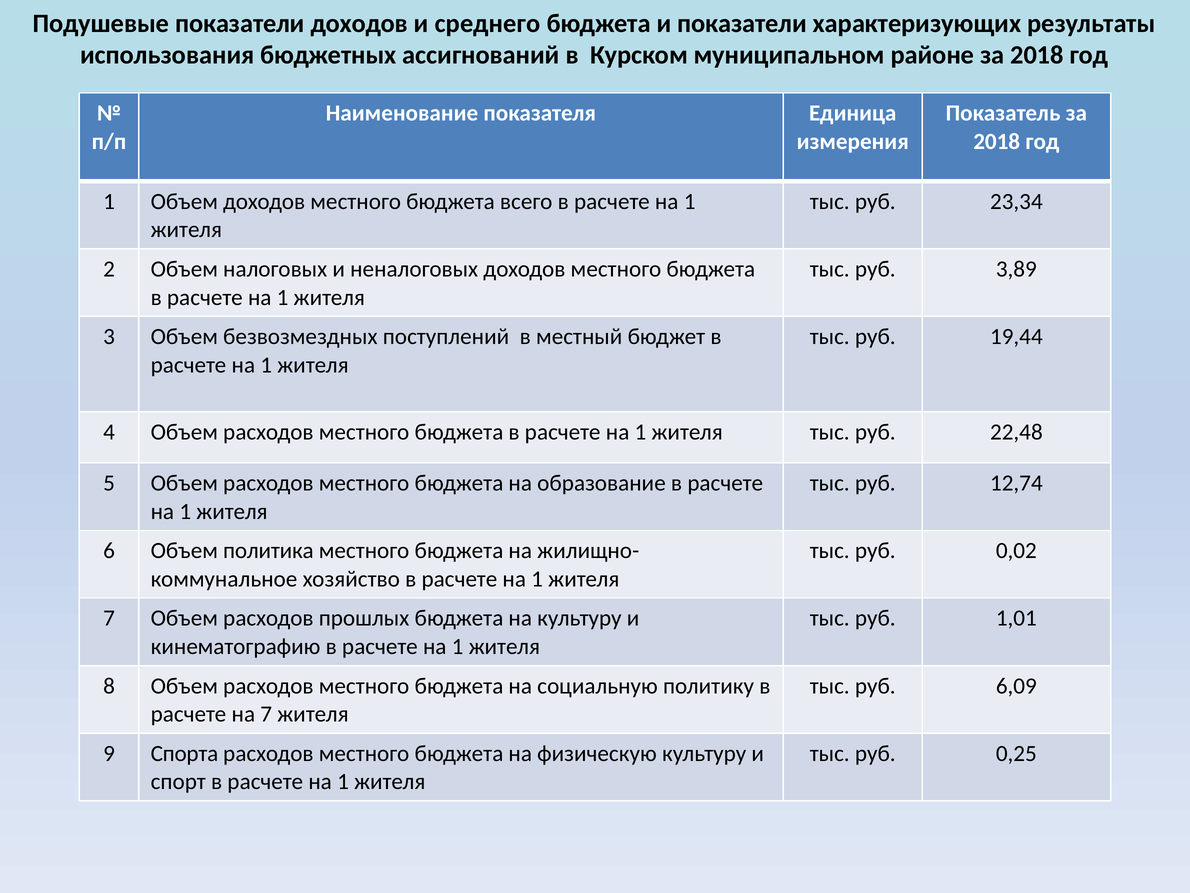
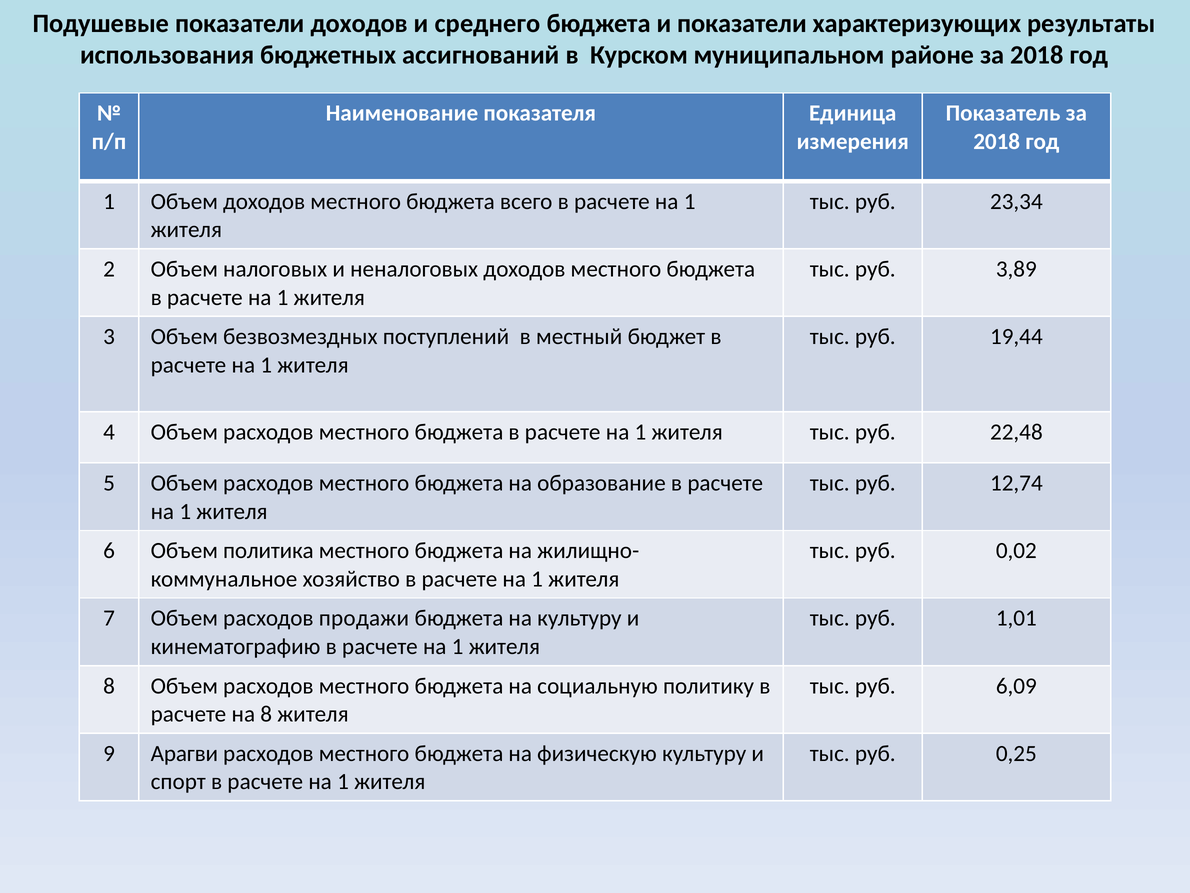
прошлых: прошлых -> продажи
на 7: 7 -> 8
Спорта: Спорта -> Арагви
